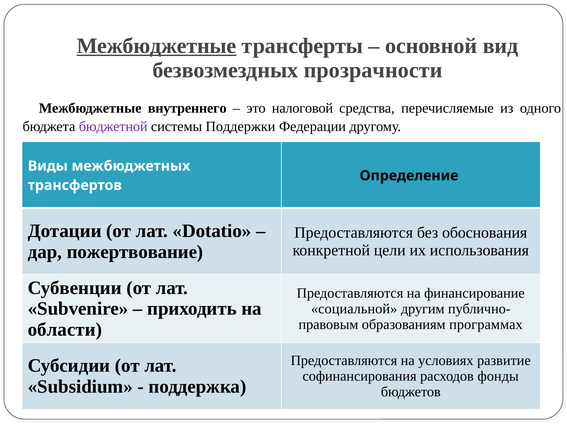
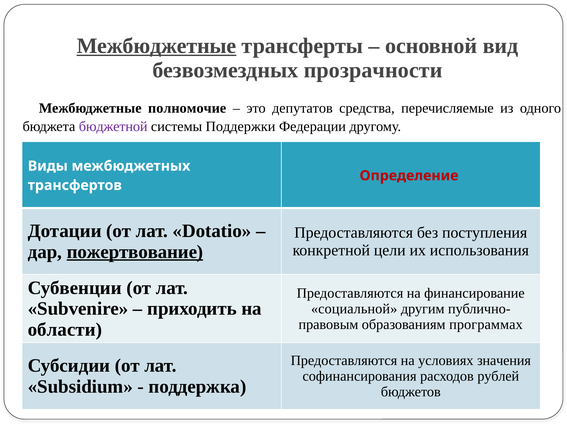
внутреннего: внутреннего -> полномочие
налоговой: налоговой -> депутатов
Определение colour: black -> red
обоснования: обоснования -> поступления
пожертвование underline: none -> present
развитие: развитие -> значения
фонды: фонды -> рублей
